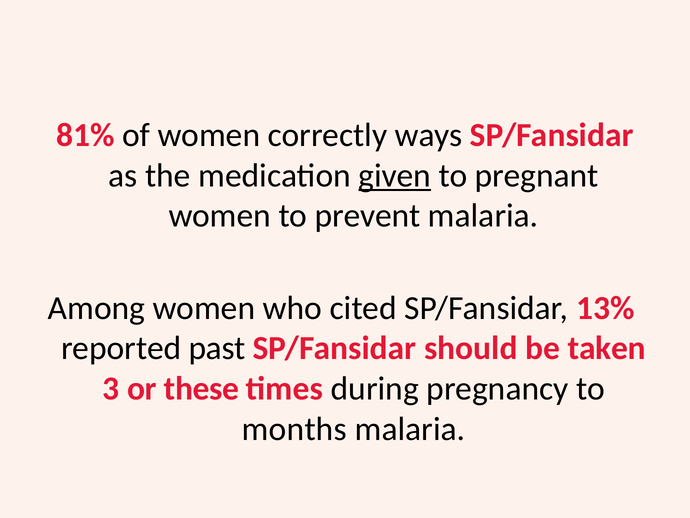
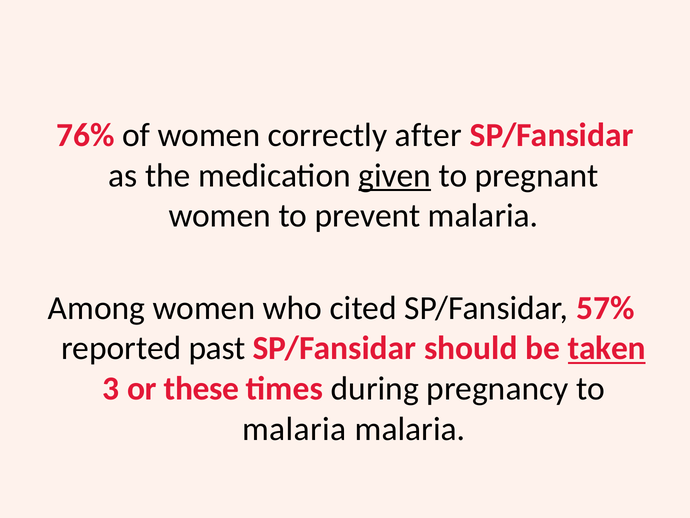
81%: 81% -> 76%
ways: ways -> after
13%: 13% -> 57%
taken underline: none -> present
months at (294, 429): months -> malaria
